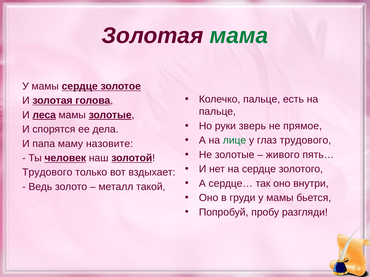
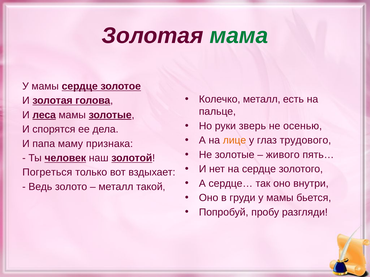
Колечко пальце: пальце -> металл
прямое: прямое -> осенью
лице colour: green -> orange
назовите: назовите -> признака
Трудового at (47, 173): Трудового -> Погреться
